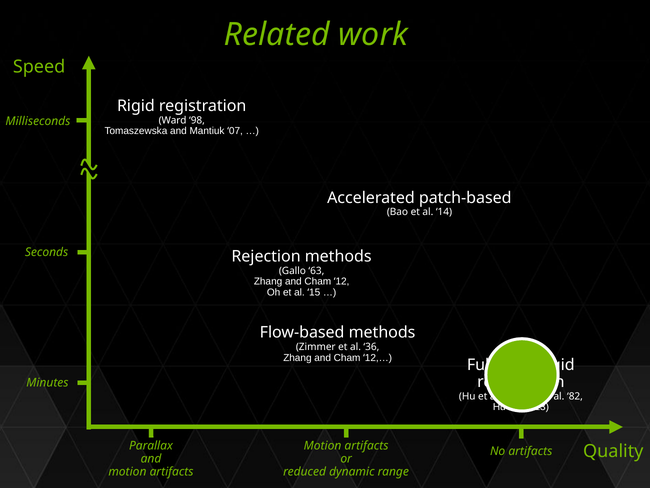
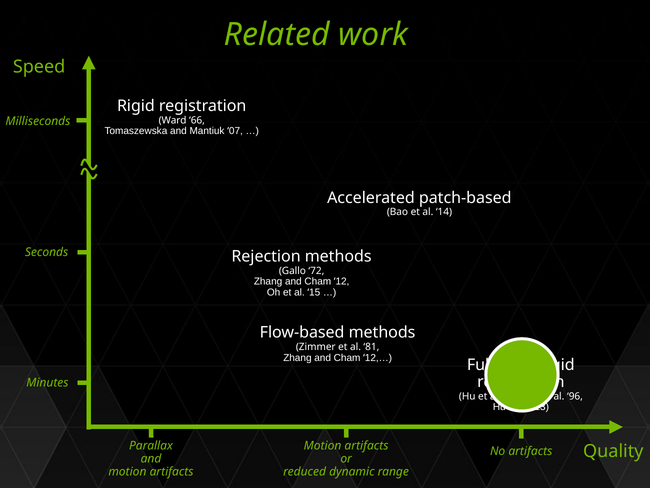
98: 98 -> 66
63: 63 -> 72
36: 36 -> 81
82: 82 -> 96
